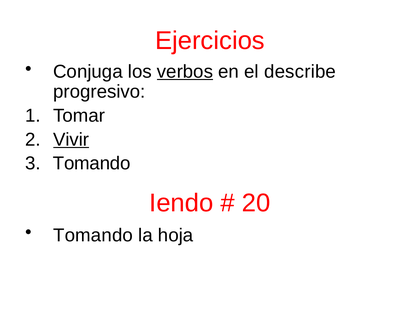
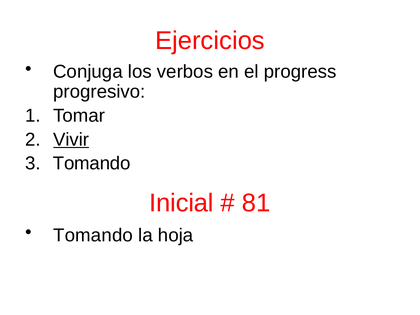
verbos underline: present -> none
describe: describe -> progress
Iendo: Iendo -> Inicial
20: 20 -> 81
